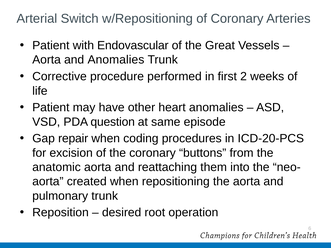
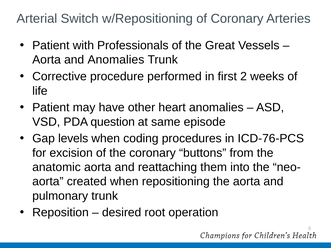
Endovascular: Endovascular -> Professionals
repair: repair -> levels
ICD-20-PCS: ICD-20-PCS -> ICD-76-PCS
